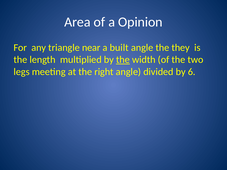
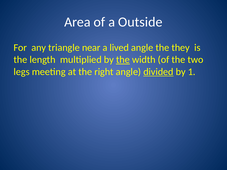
Opinion: Opinion -> Outside
built: built -> lived
divided underline: none -> present
6: 6 -> 1
